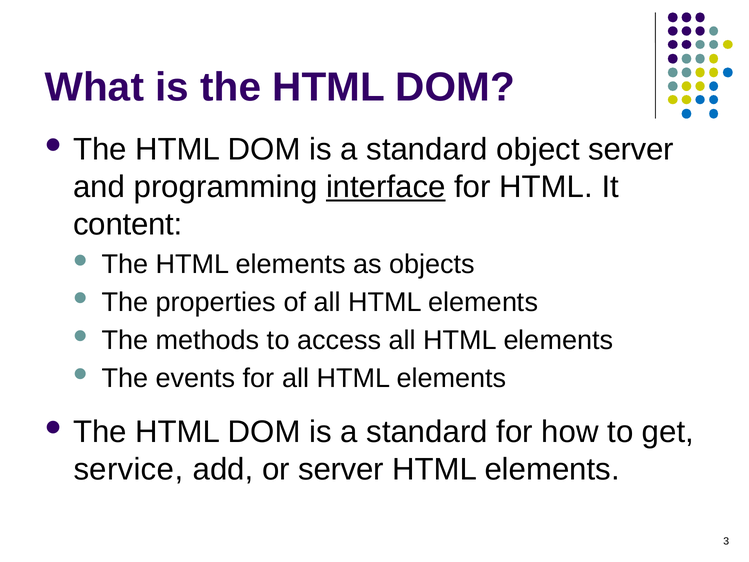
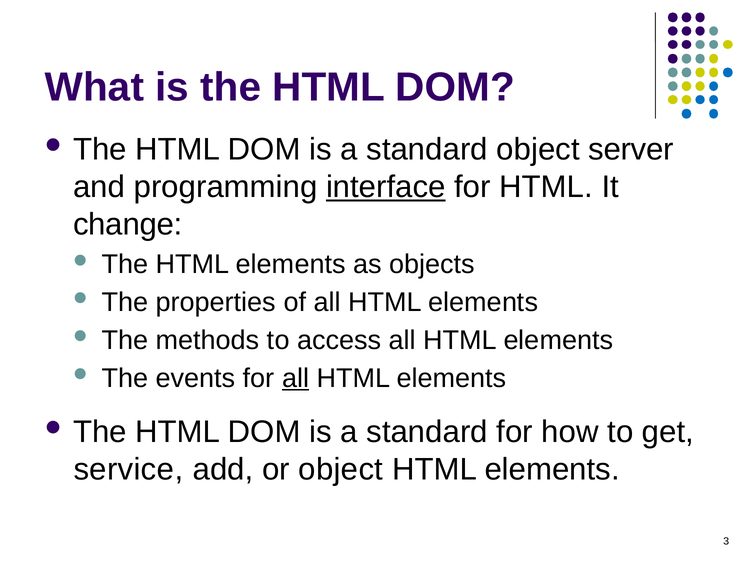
content: content -> change
all at (296, 378) underline: none -> present
or server: server -> object
